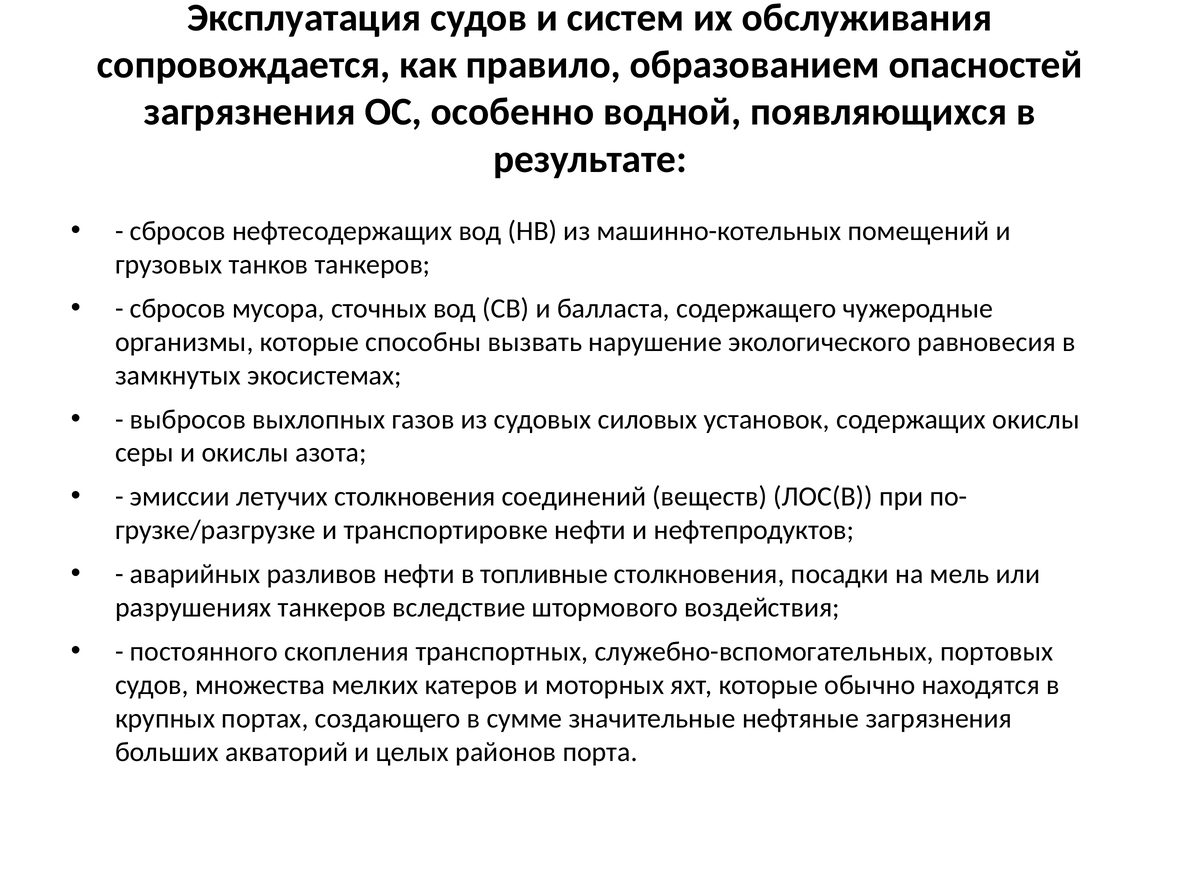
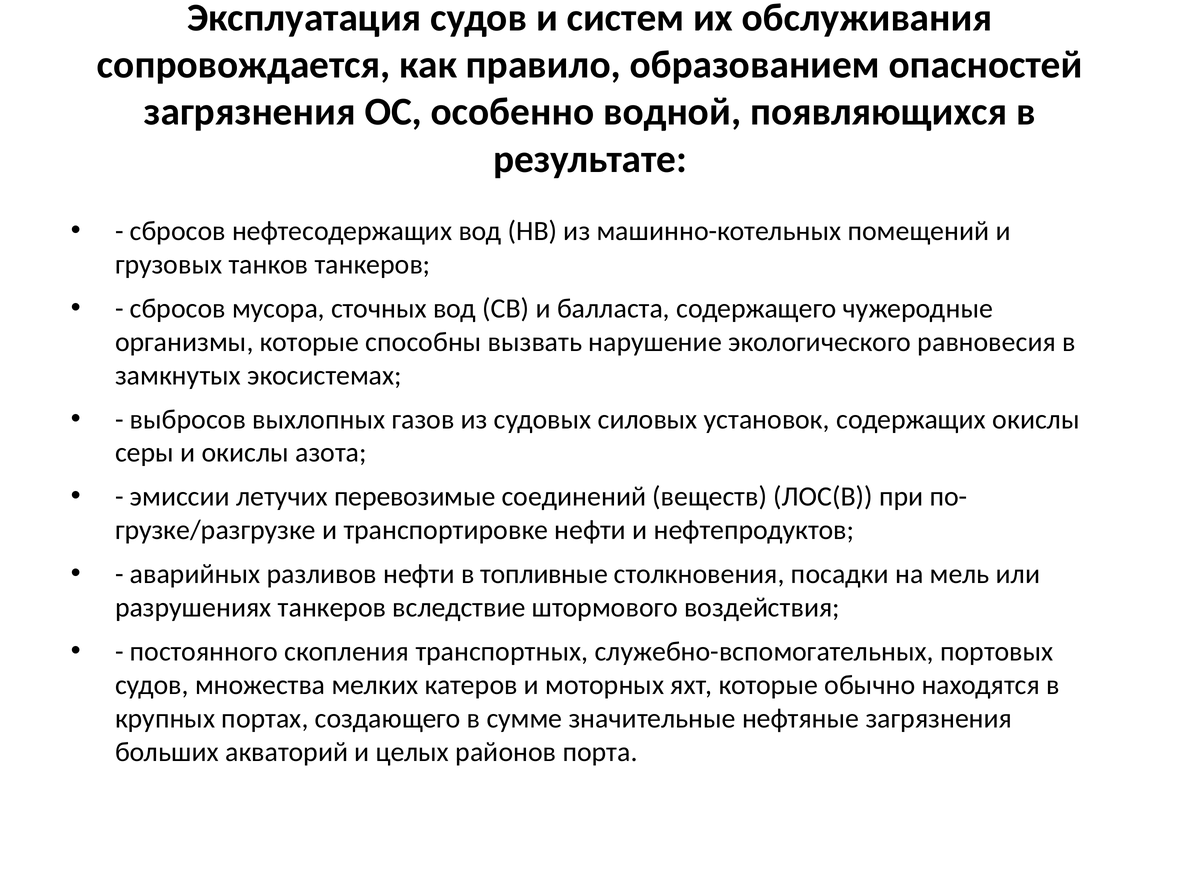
летучих столкновения: столкновения -> перевозимые
